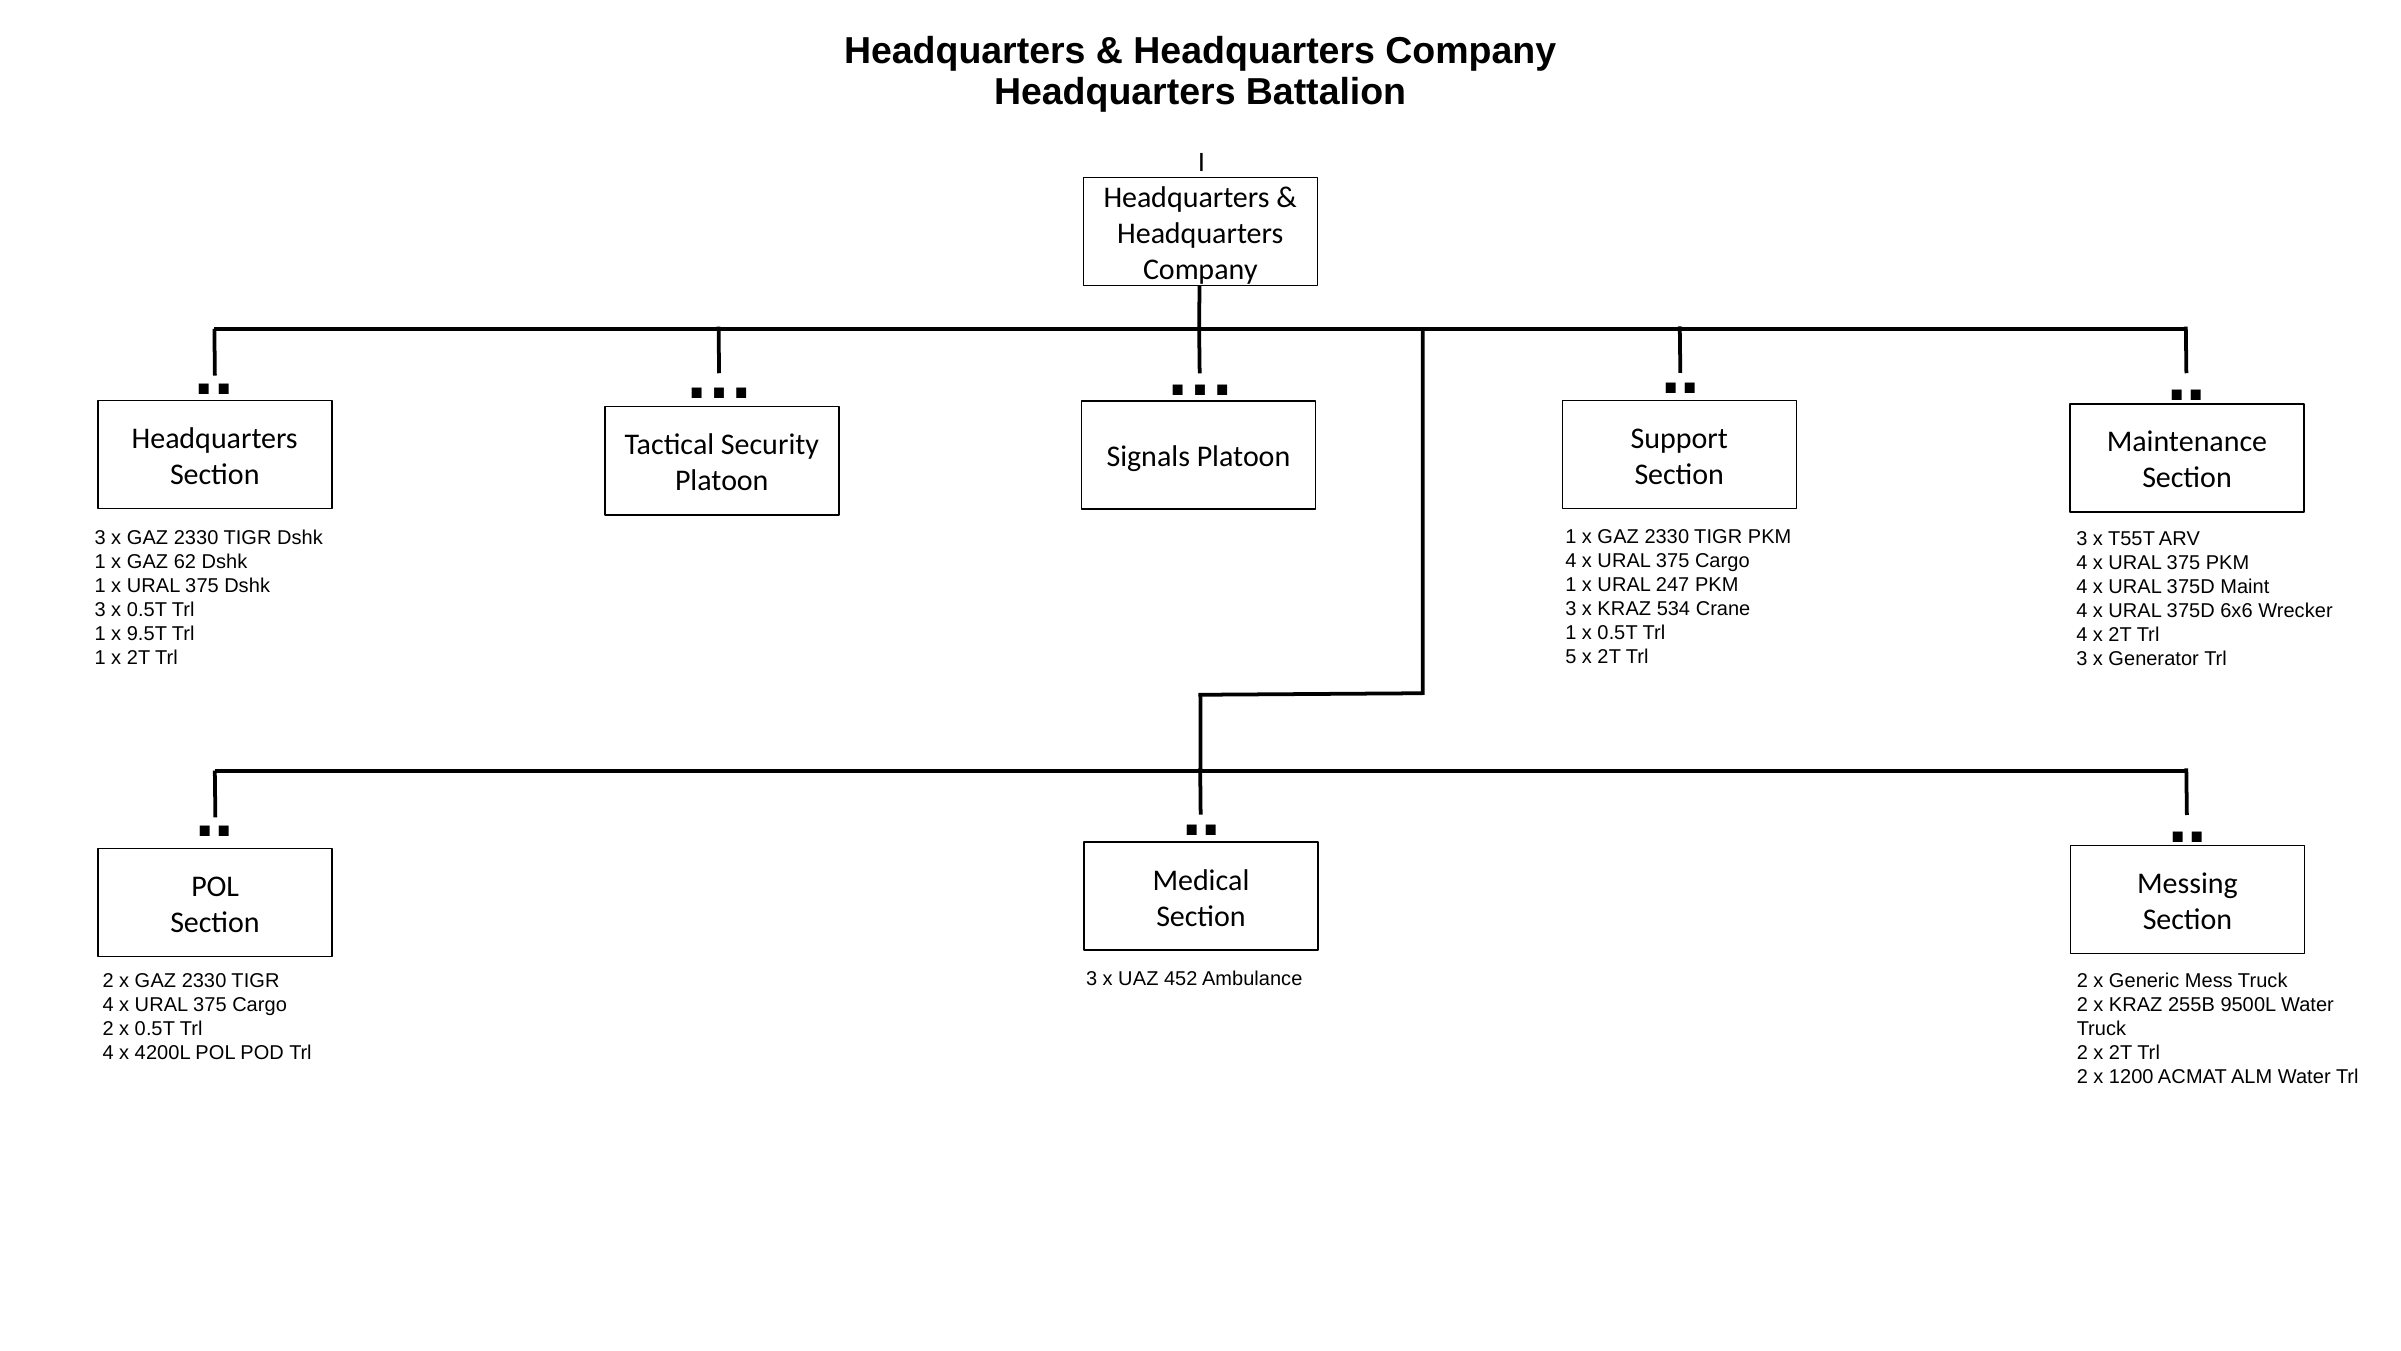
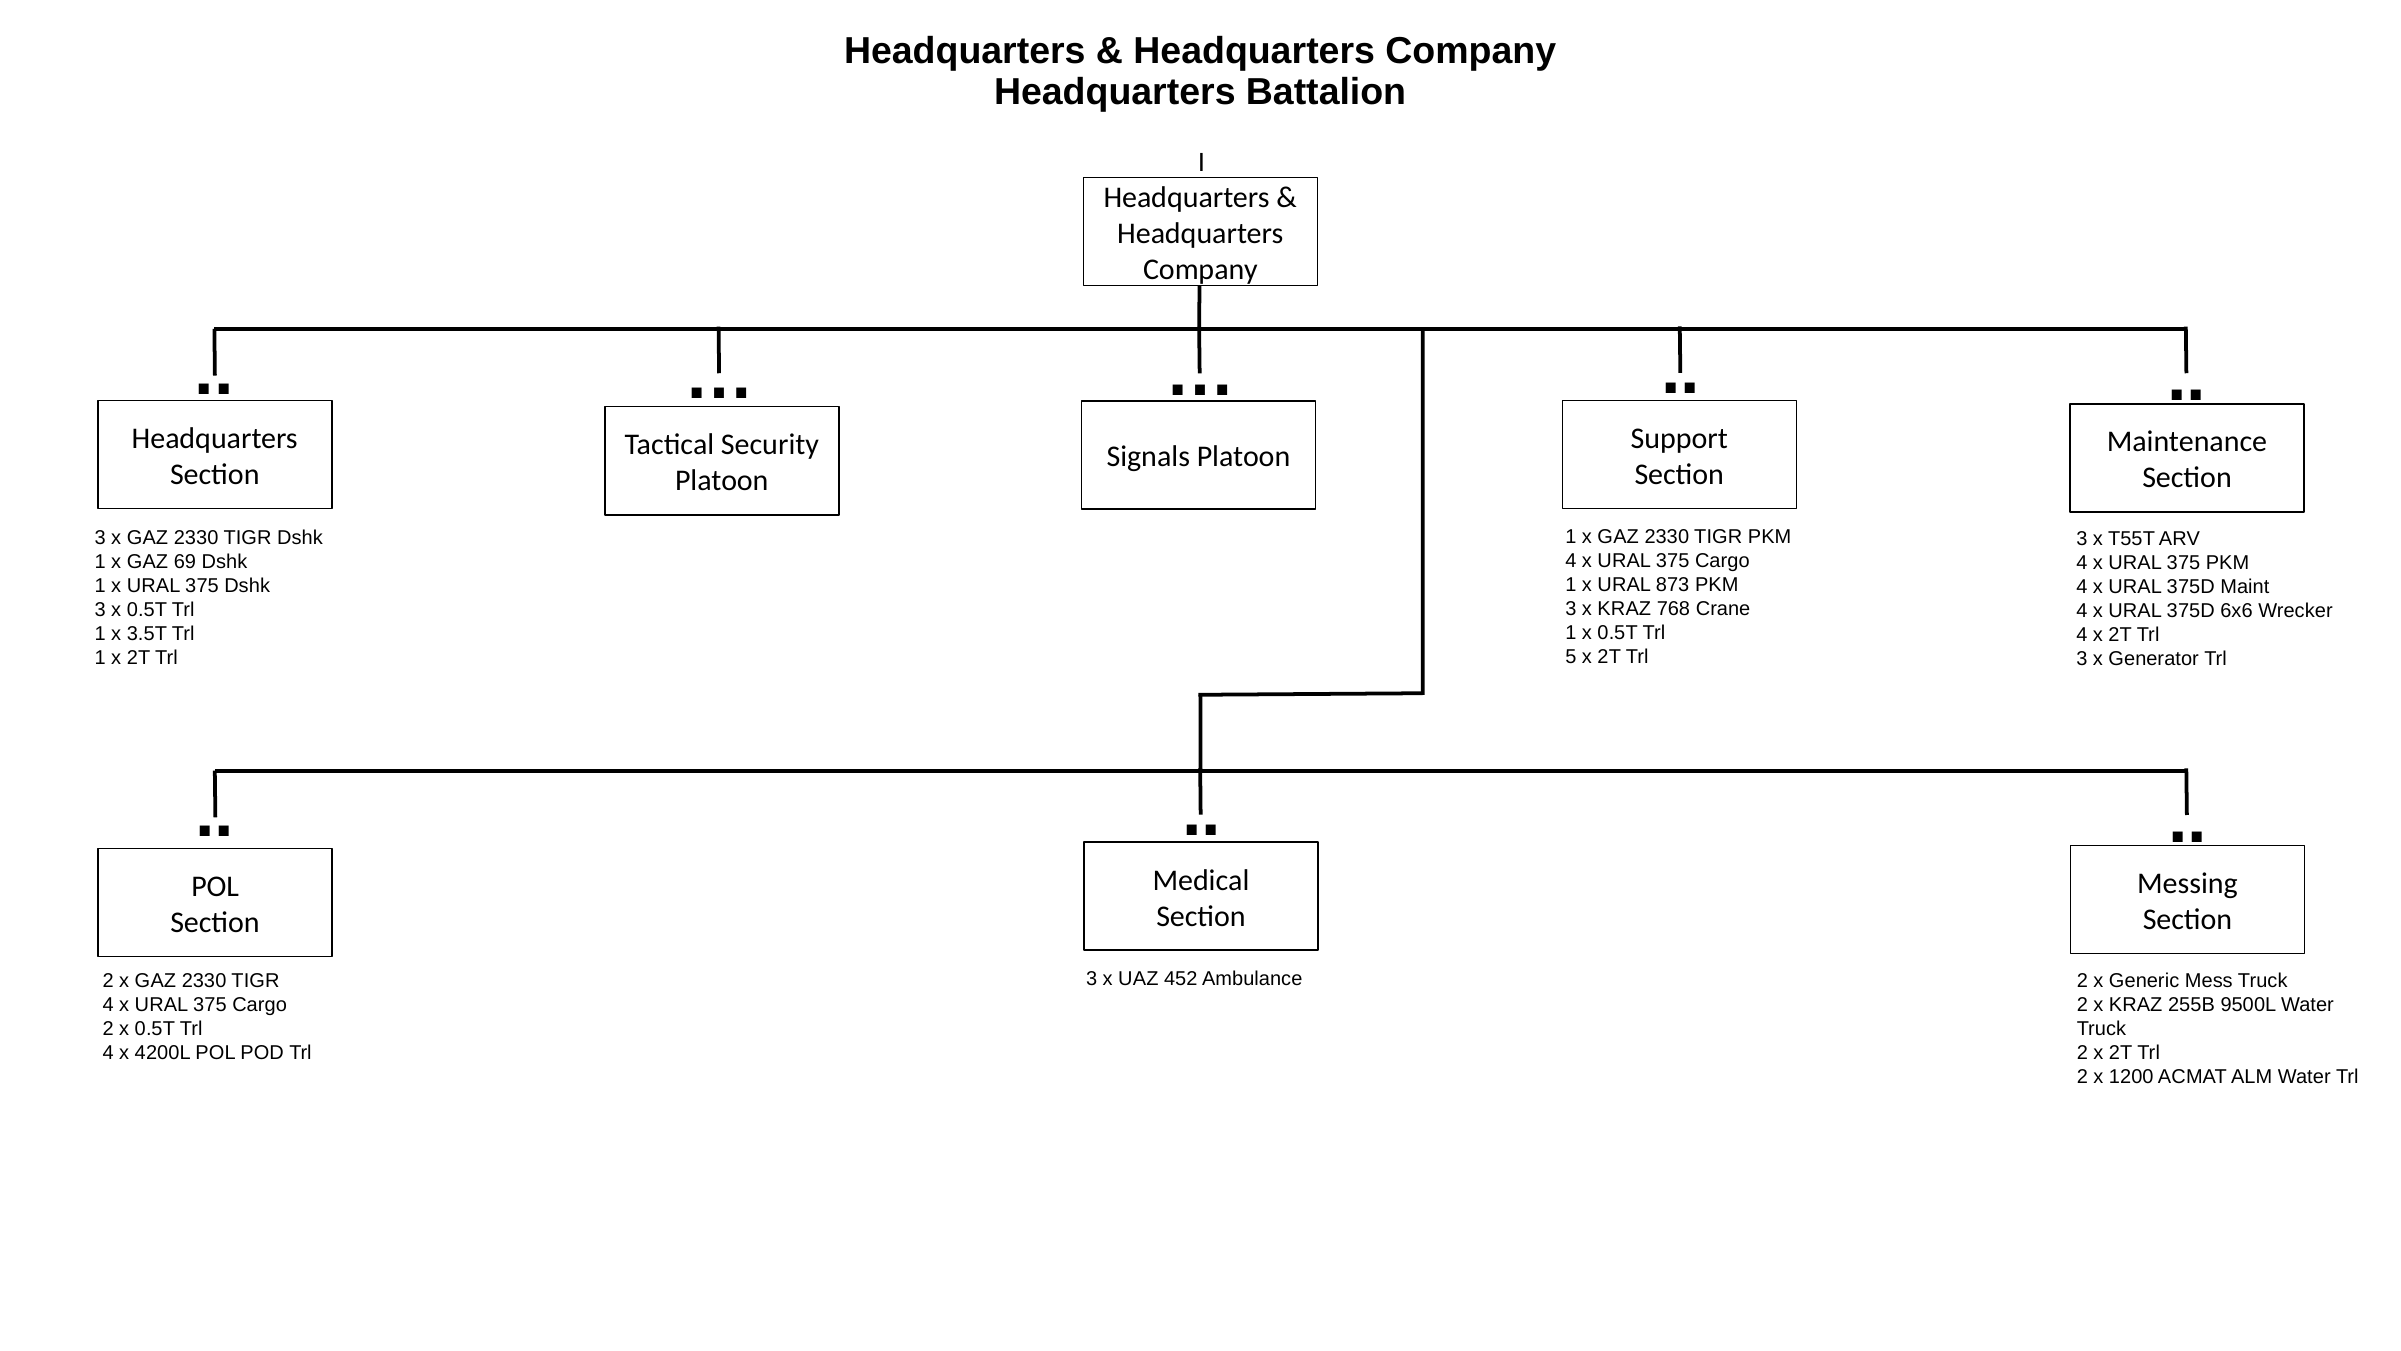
62: 62 -> 69
247: 247 -> 873
534: 534 -> 768
9.5T: 9.5T -> 3.5T
